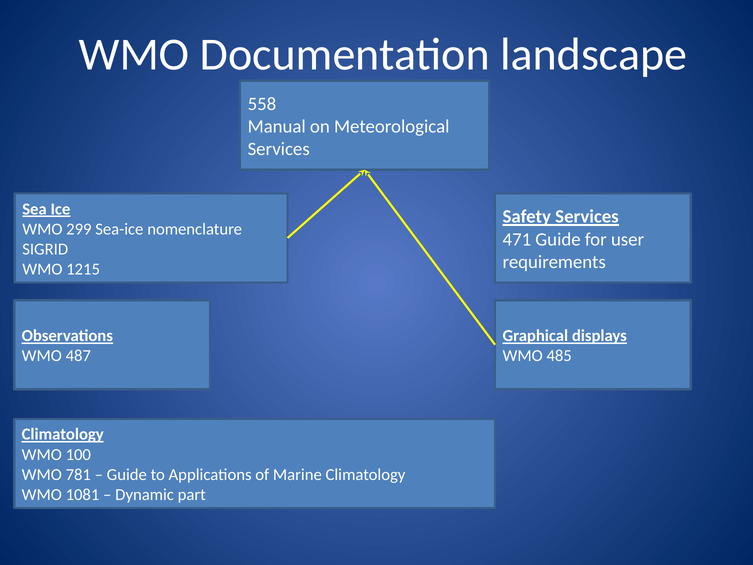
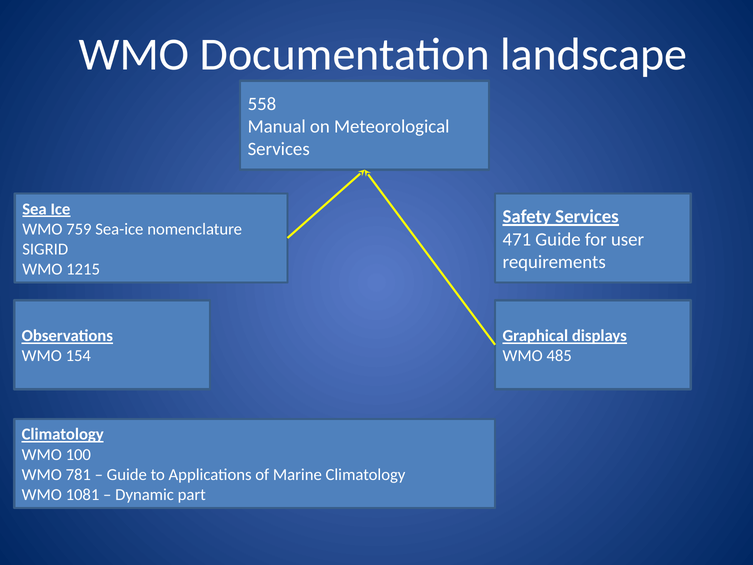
299: 299 -> 759
487: 487 -> 154
